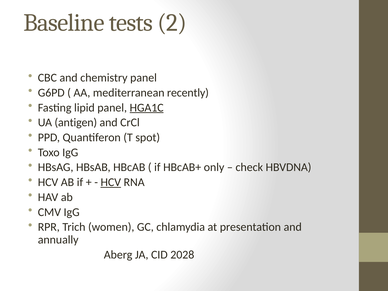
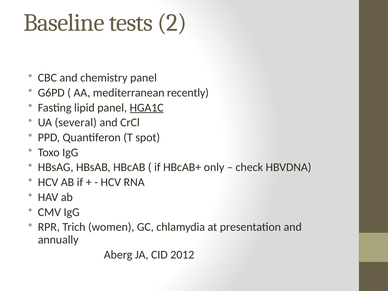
antigen: antigen -> several
HCV at (111, 182) underline: present -> none
2028: 2028 -> 2012
